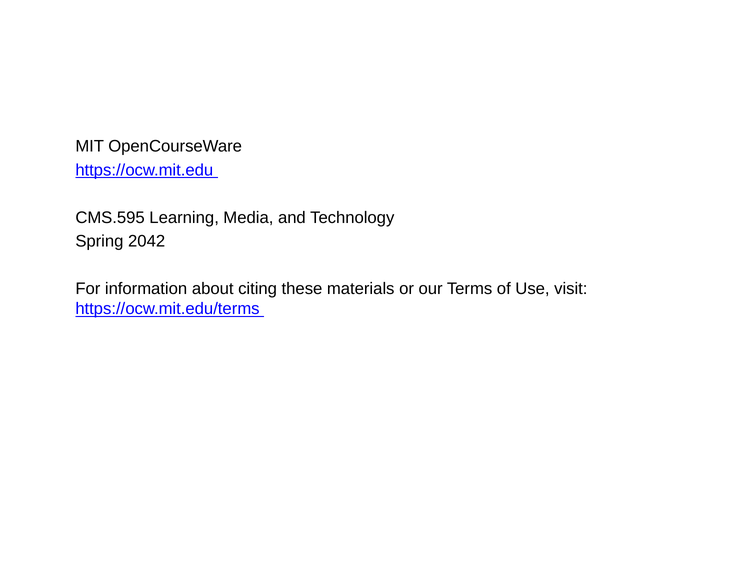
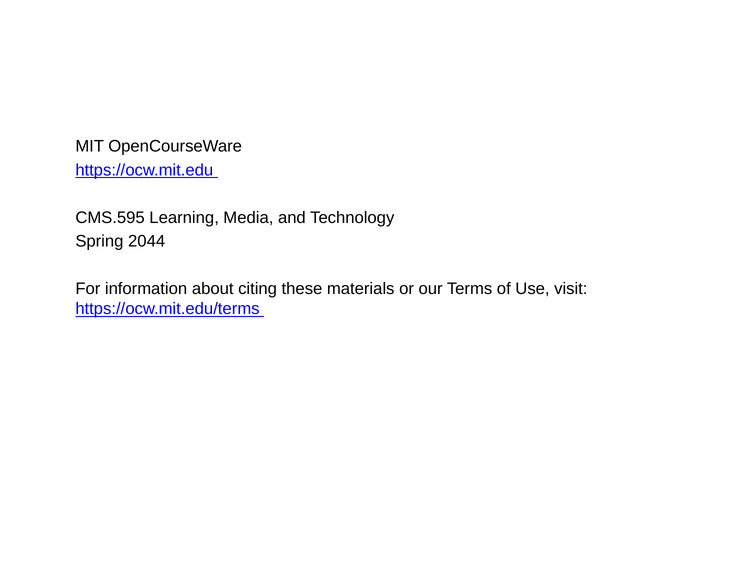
2042: 2042 -> 2044
